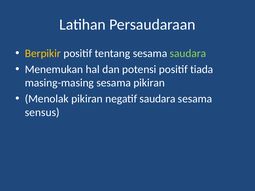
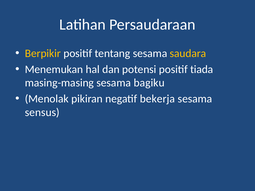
saudara at (188, 53) colour: light green -> yellow
sesama pikiran: pikiran -> bagiku
negatif saudara: saudara -> bekerja
